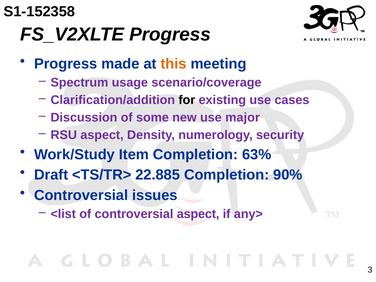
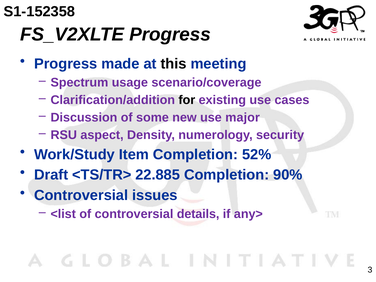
this colour: orange -> black
63%: 63% -> 52%
controversial aspect: aspect -> details
